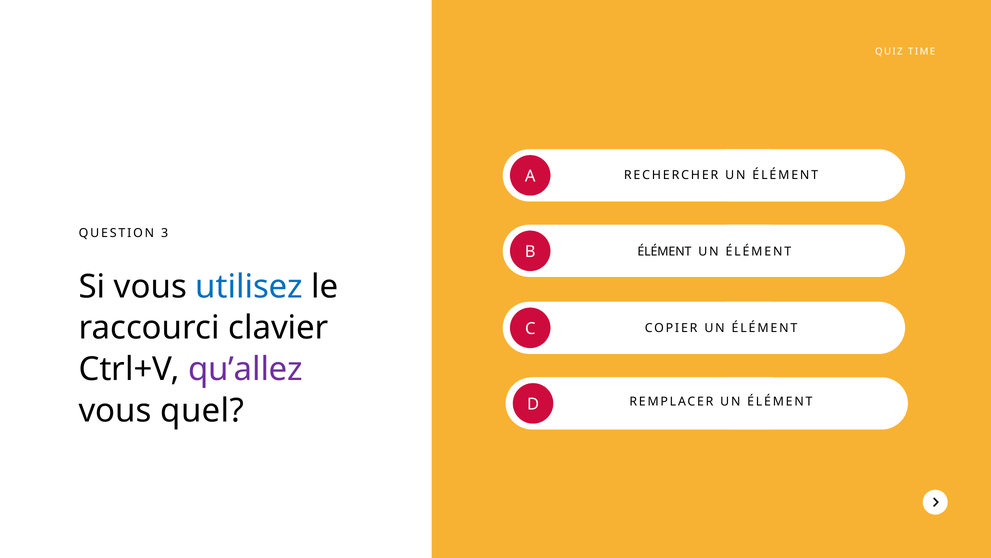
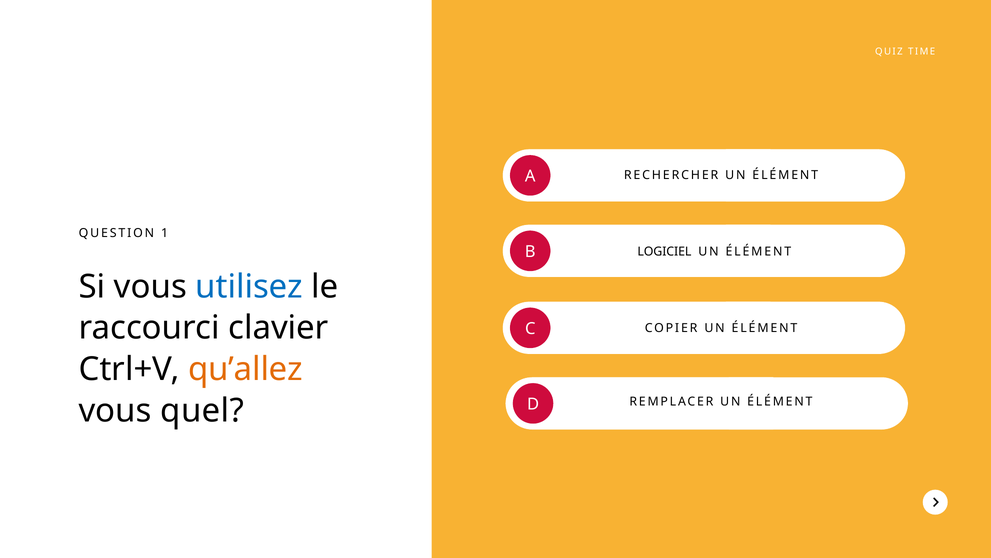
3: 3 -> 1
ÉLÉMENT at (664, 251): ÉLÉMENT -> LOGICIEL
qu’allez colour: purple -> orange
